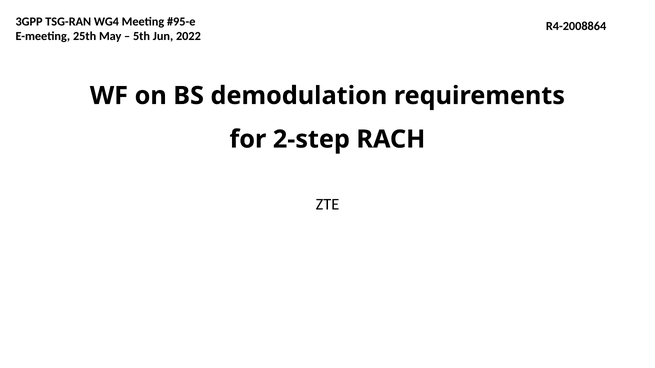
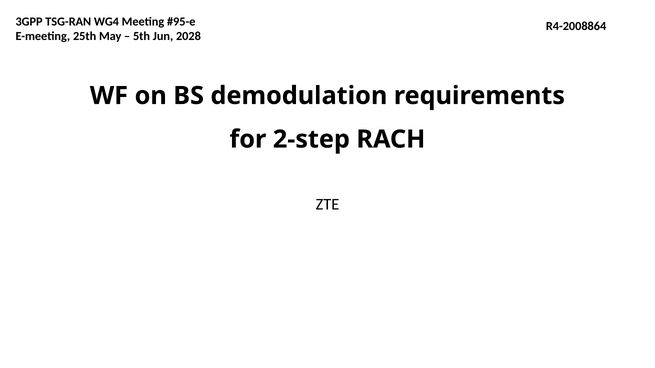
2022: 2022 -> 2028
